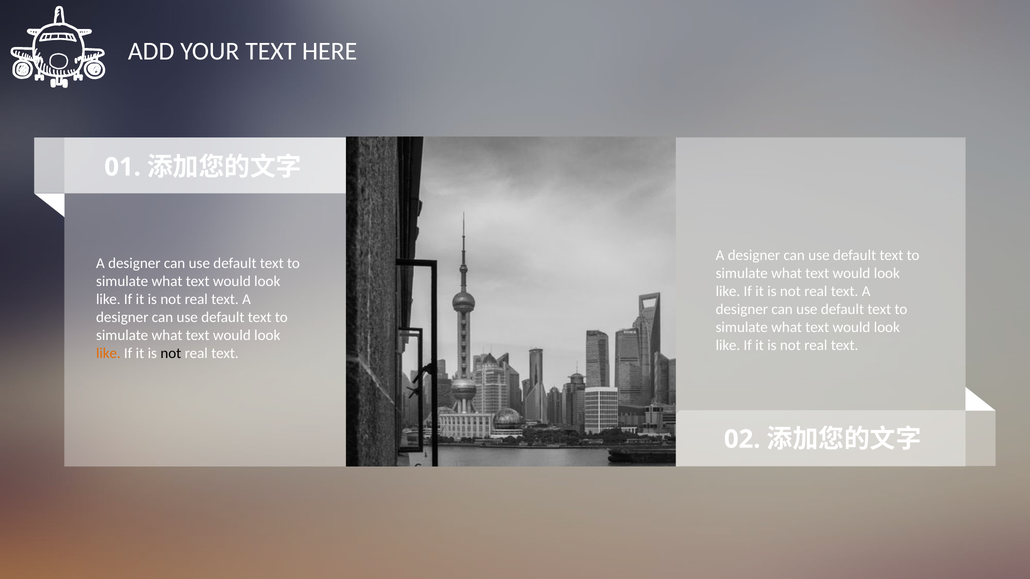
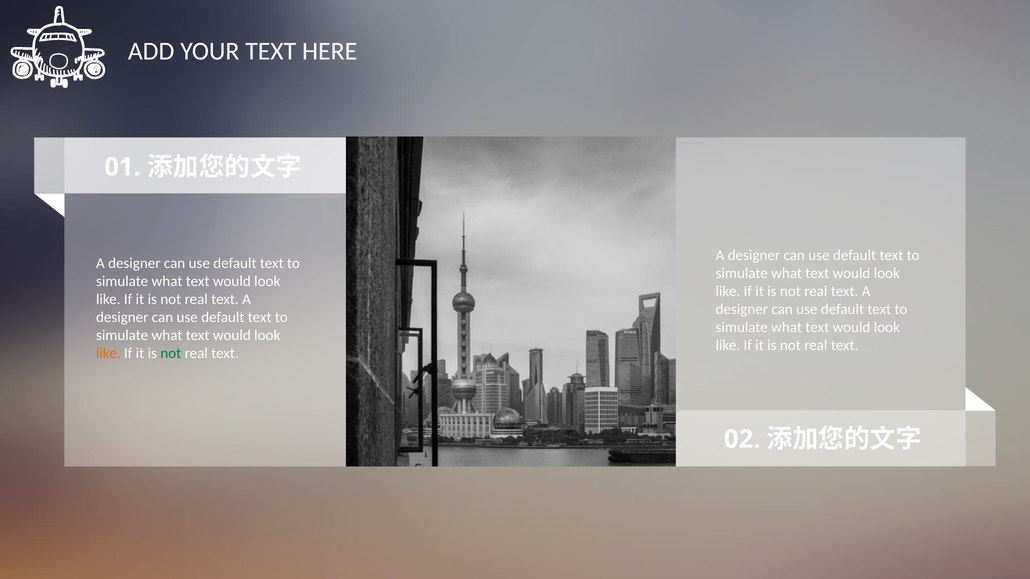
not at (171, 353) colour: black -> green
